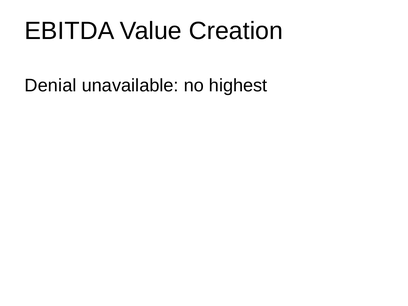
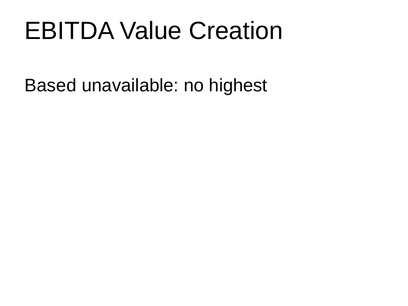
Denial: Denial -> Based
